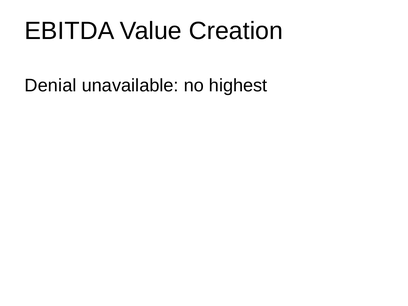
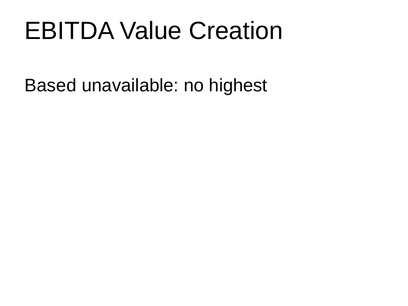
Denial: Denial -> Based
